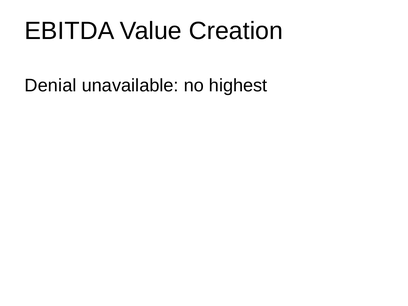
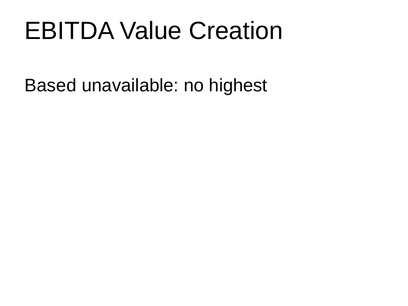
Denial: Denial -> Based
